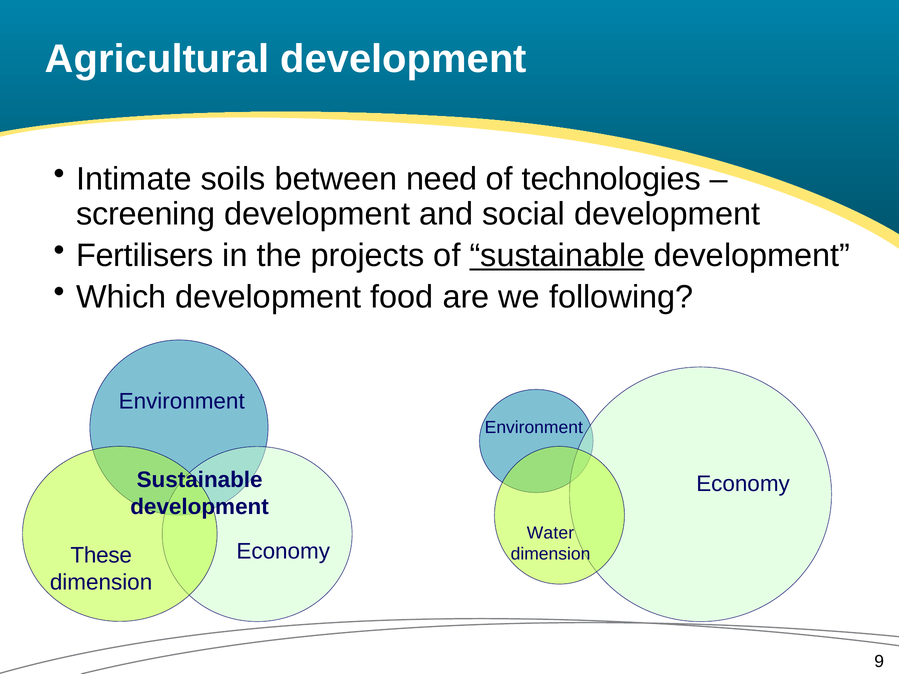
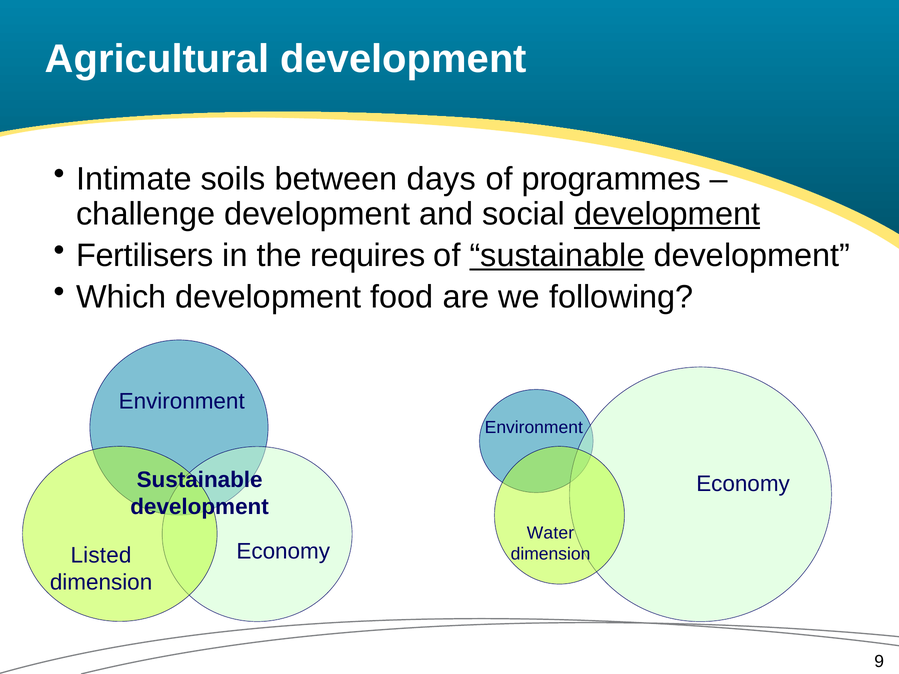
need: need -> days
technologies: technologies -> programmes
screening: screening -> challenge
development at (667, 214) underline: none -> present
projects: projects -> requires
These: These -> Listed
